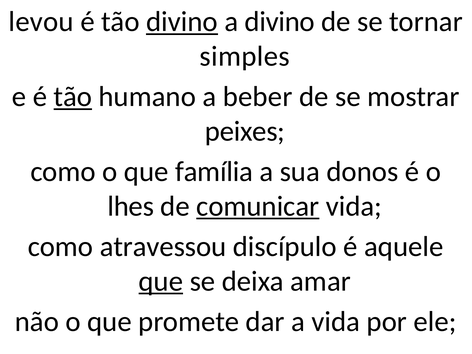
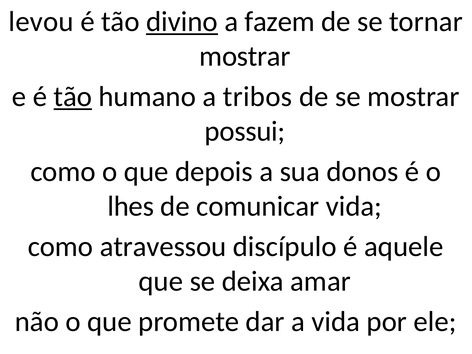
a divino: divino -> fazem
simples at (245, 56): simples -> mostrar
beber: beber -> tribos
peixes: peixes -> possui
família: família -> depois
comunicar underline: present -> none
que at (161, 281) underline: present -> none
